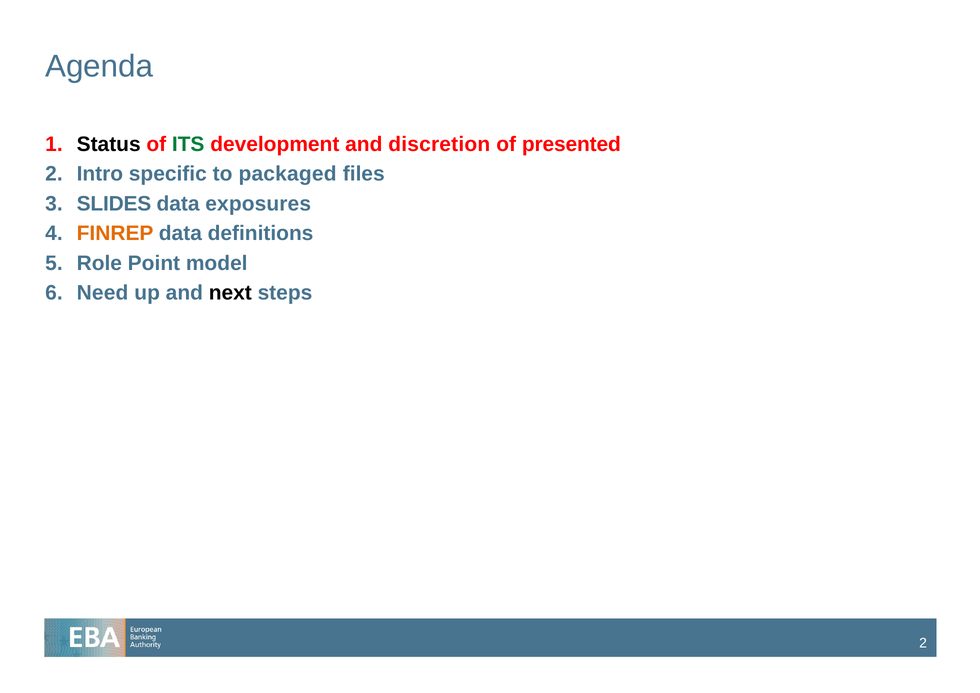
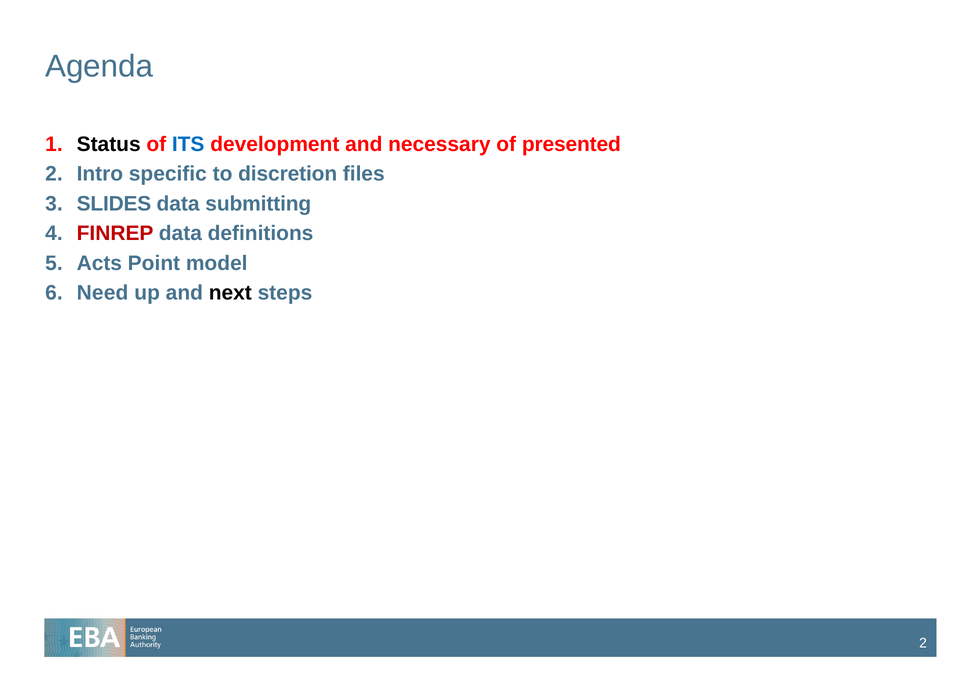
ITS colour: green -> blue
discretion: discretion -> necessary
packaged: packaged -> discretion
exposures: exposures -> submitting
FINREP colour: orange -> red
Role: Role -> Acts
